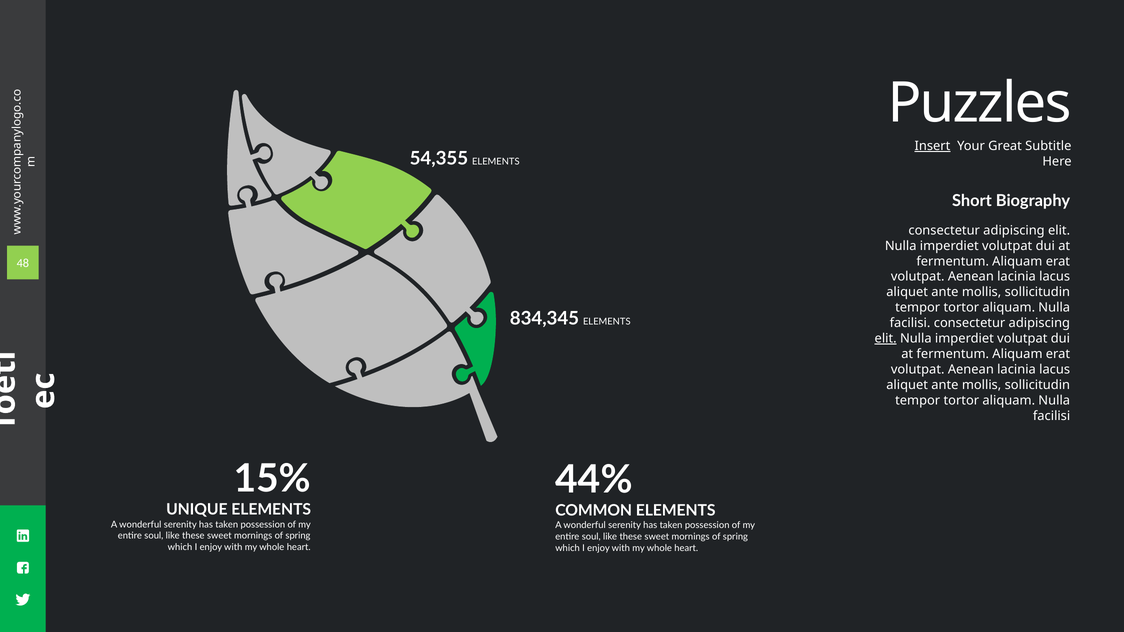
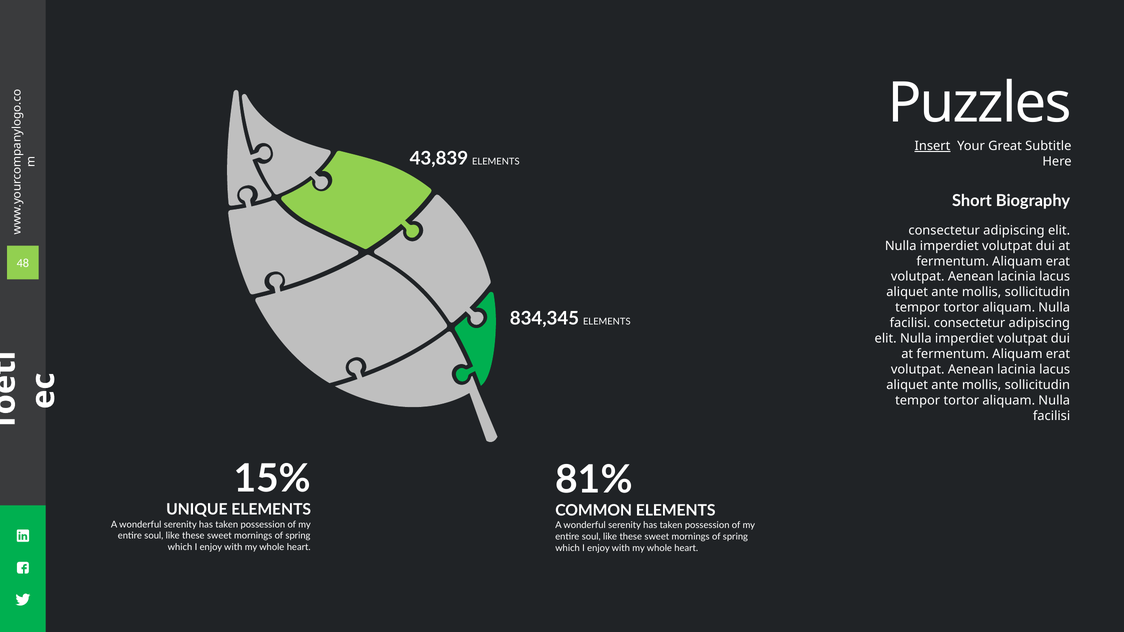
54,355: 54,355 -> 43,839
elit at (886, 339) underline: present -> none
44%: 44% -> 81%
